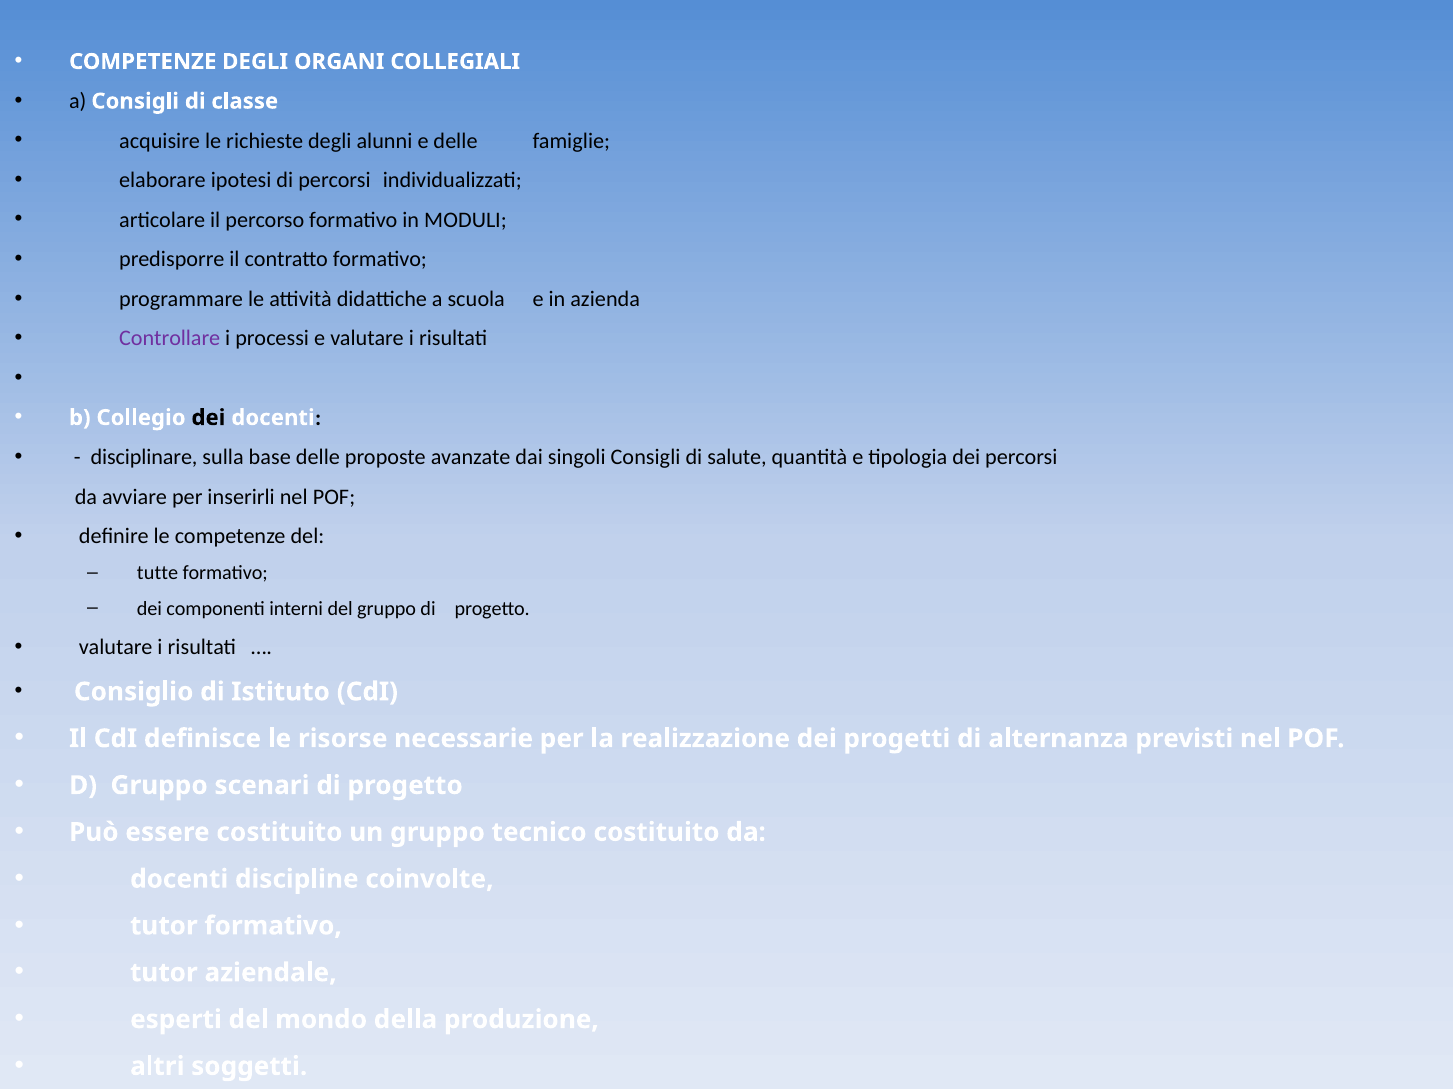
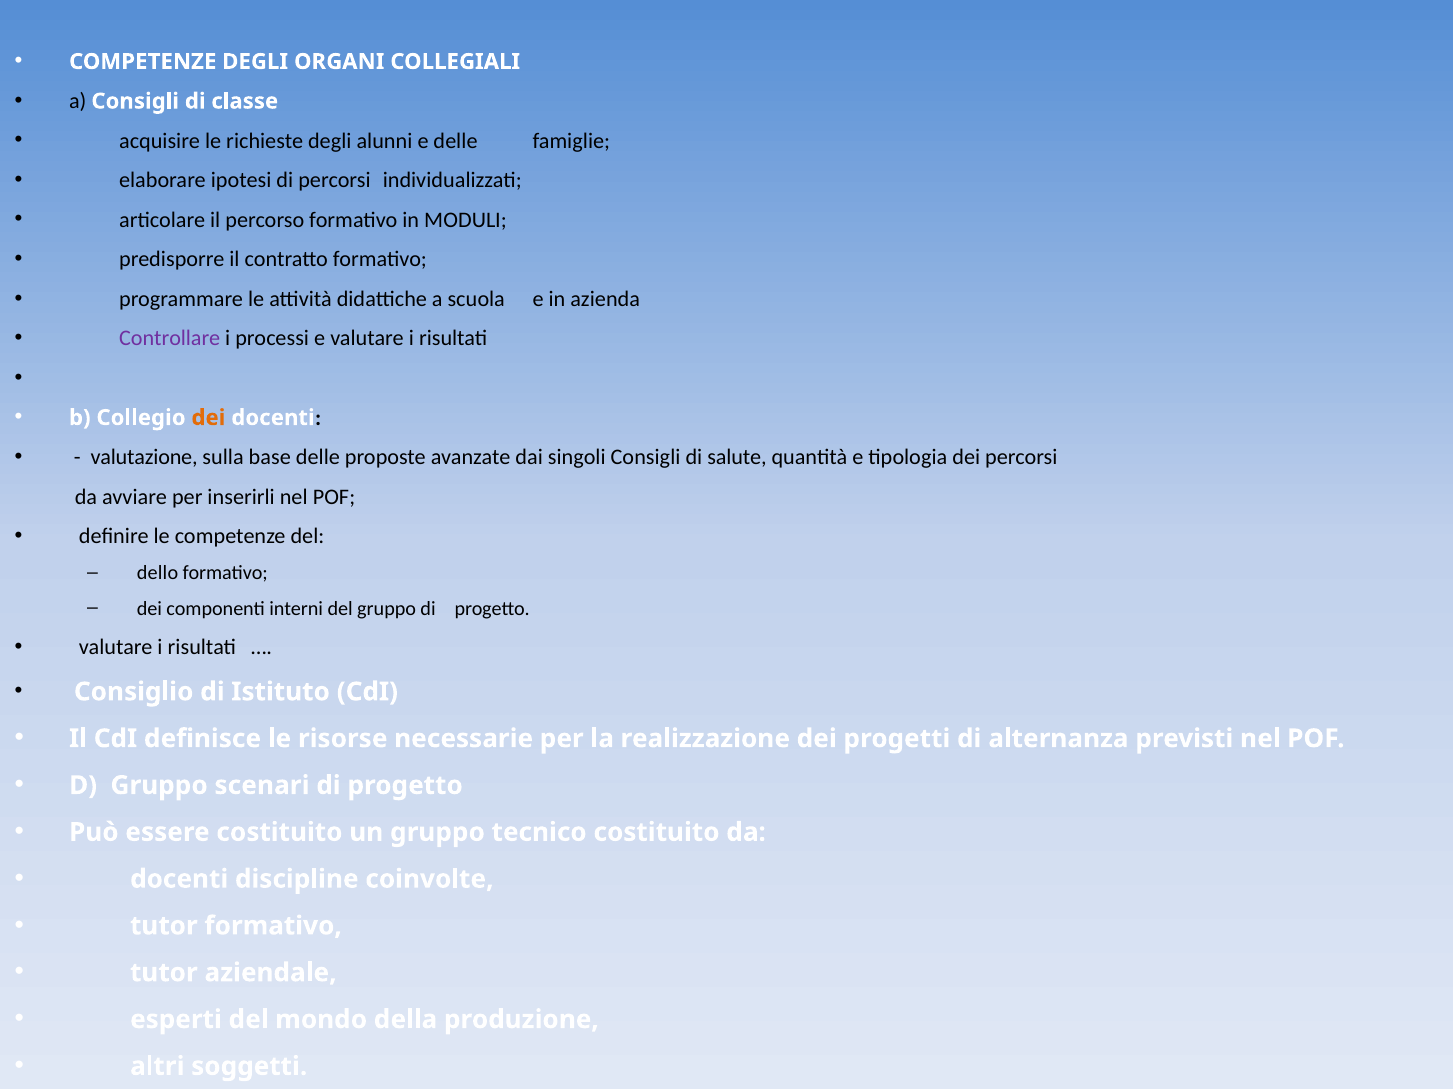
dei at (208, 418) colour: black -> orange
disciplinare: disciplinare -> valutazione
tutte: tutte -> dello
